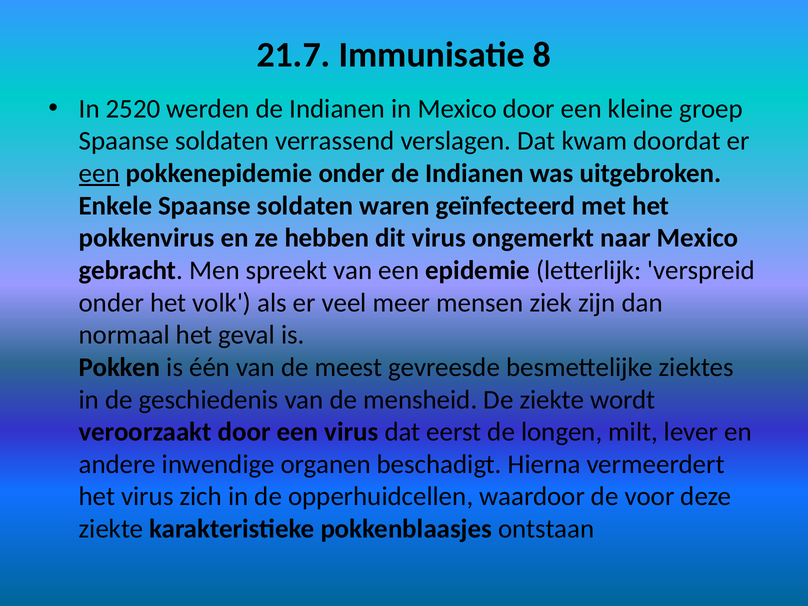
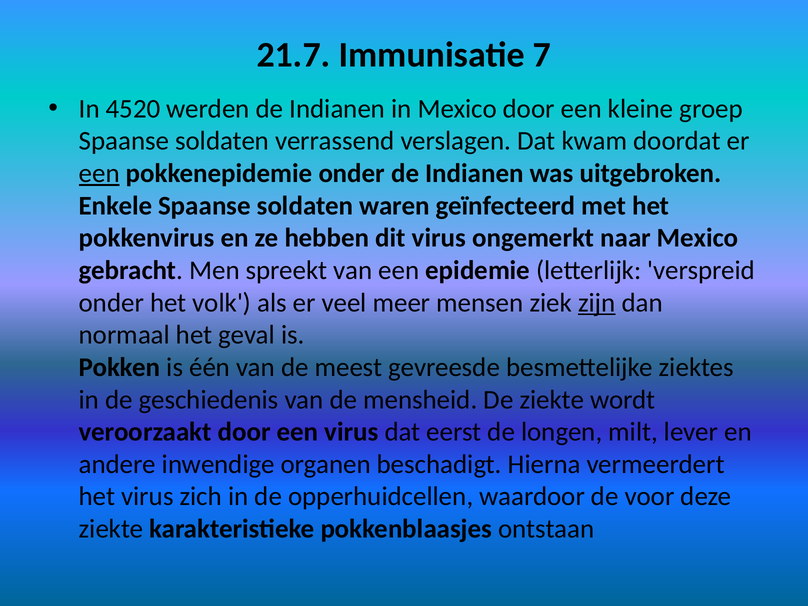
8: 8 -> 7
2520: 2520 -> 4520
zijn underline: none -> present
